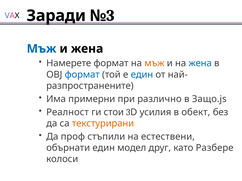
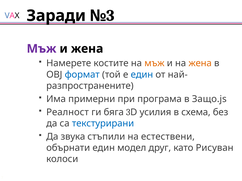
Мъж at (42, 49) colour: blue -> purple
Намерете формат: формат -> костите
жена at (200, 63) colour: blue -> orange
различно: различно -> програма
стои: стои -> бяга
обект: обект -> схема
текстурирани colour: orange -> blue
проф: проф -> звука
Разбере: Разбере -> Рисуван
